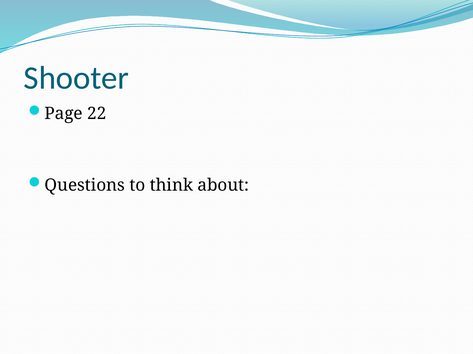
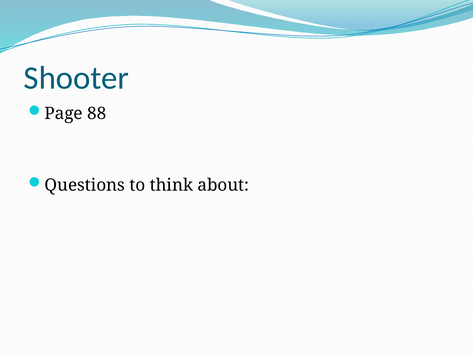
22: 22 -> 88
